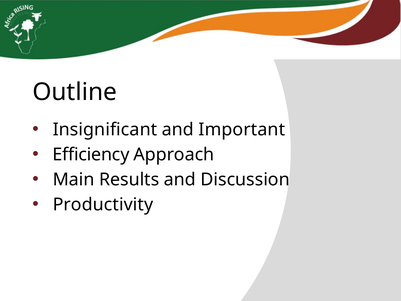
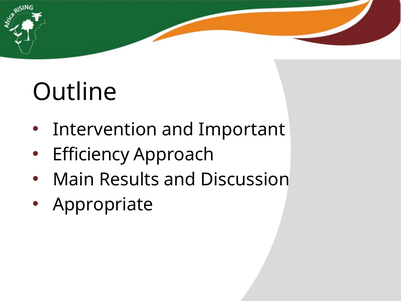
Insignificant: Insignificant -> Intervention
Productivity: Productivity -> Appropriate
